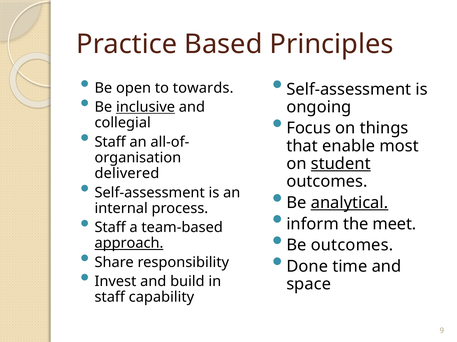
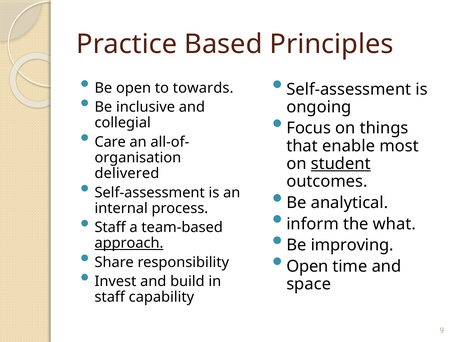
inclusive underline: present -> none
Staff at (110, 142): Staff -> Care
analytical underline: present -> none
meet: meet -> what
Be outcomes: outcomes -> improving
Done at (307, 267): Done -> Open
